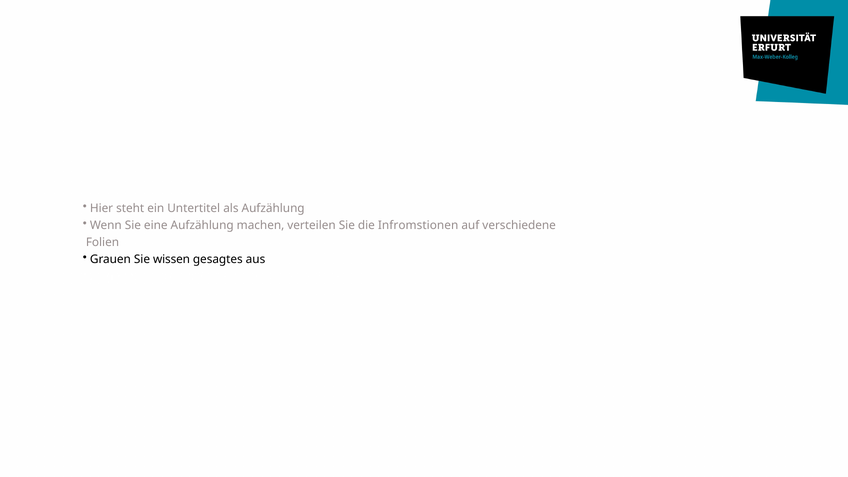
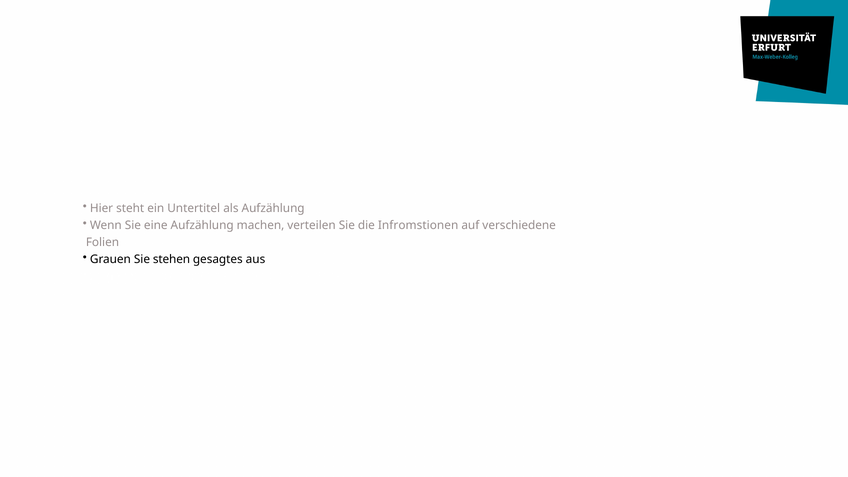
wissen: wissen -> stehen
